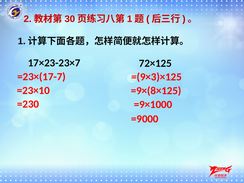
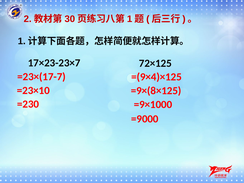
=(9×3)×125: =(9×3)×125 -> =(9×4)×125
